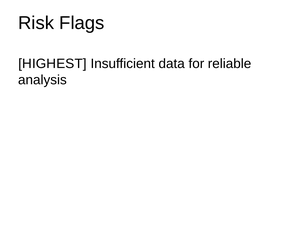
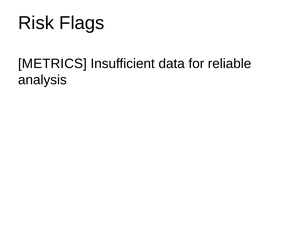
HIGHEST: HIGHEST -> METRICS
